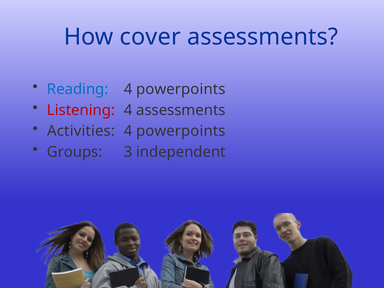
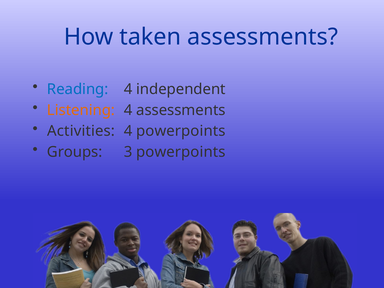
cover: cover -> taken
powerpoints at (181, 89): powerpoints -> independent
Listening colour: red -> orange
3 independent: independent -> powerpoints
